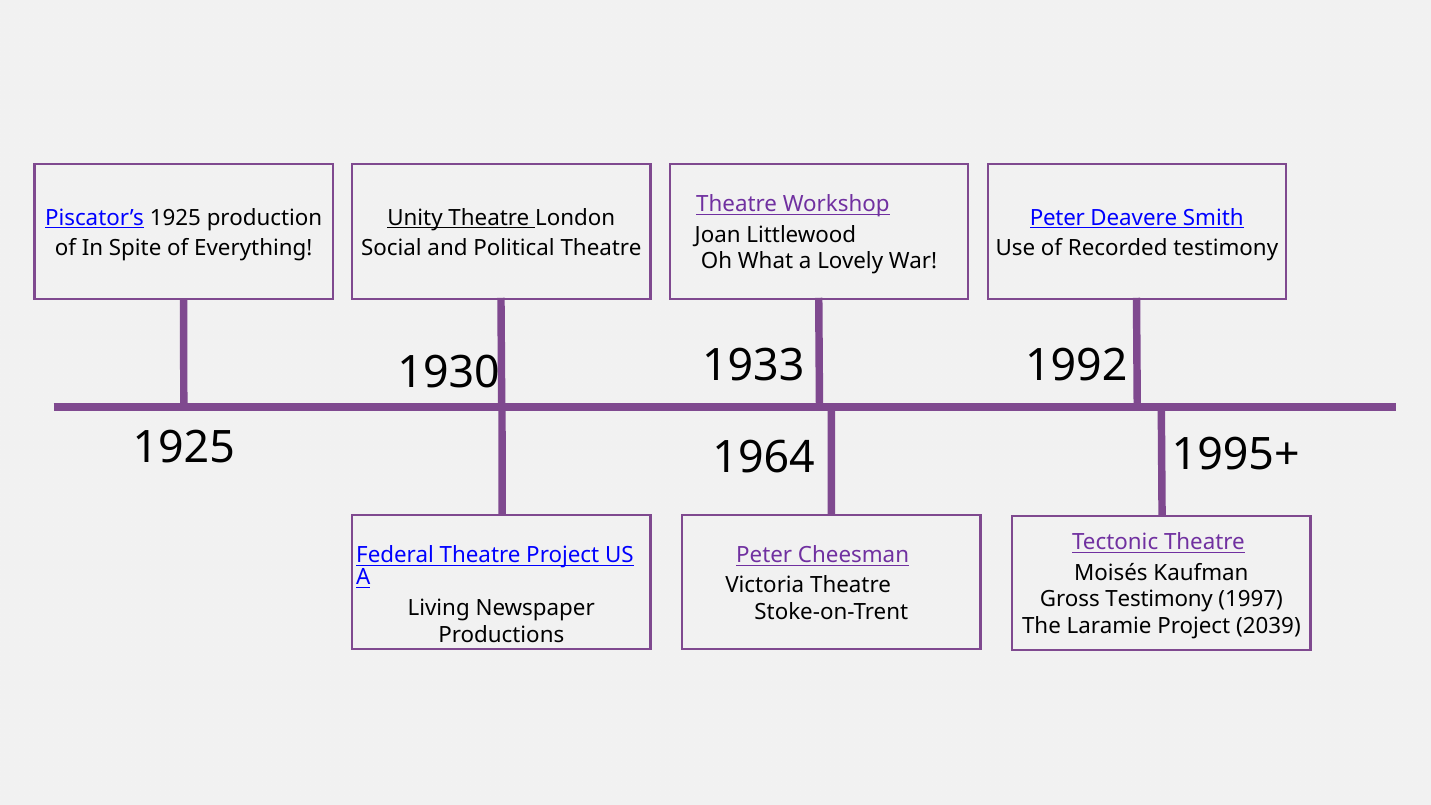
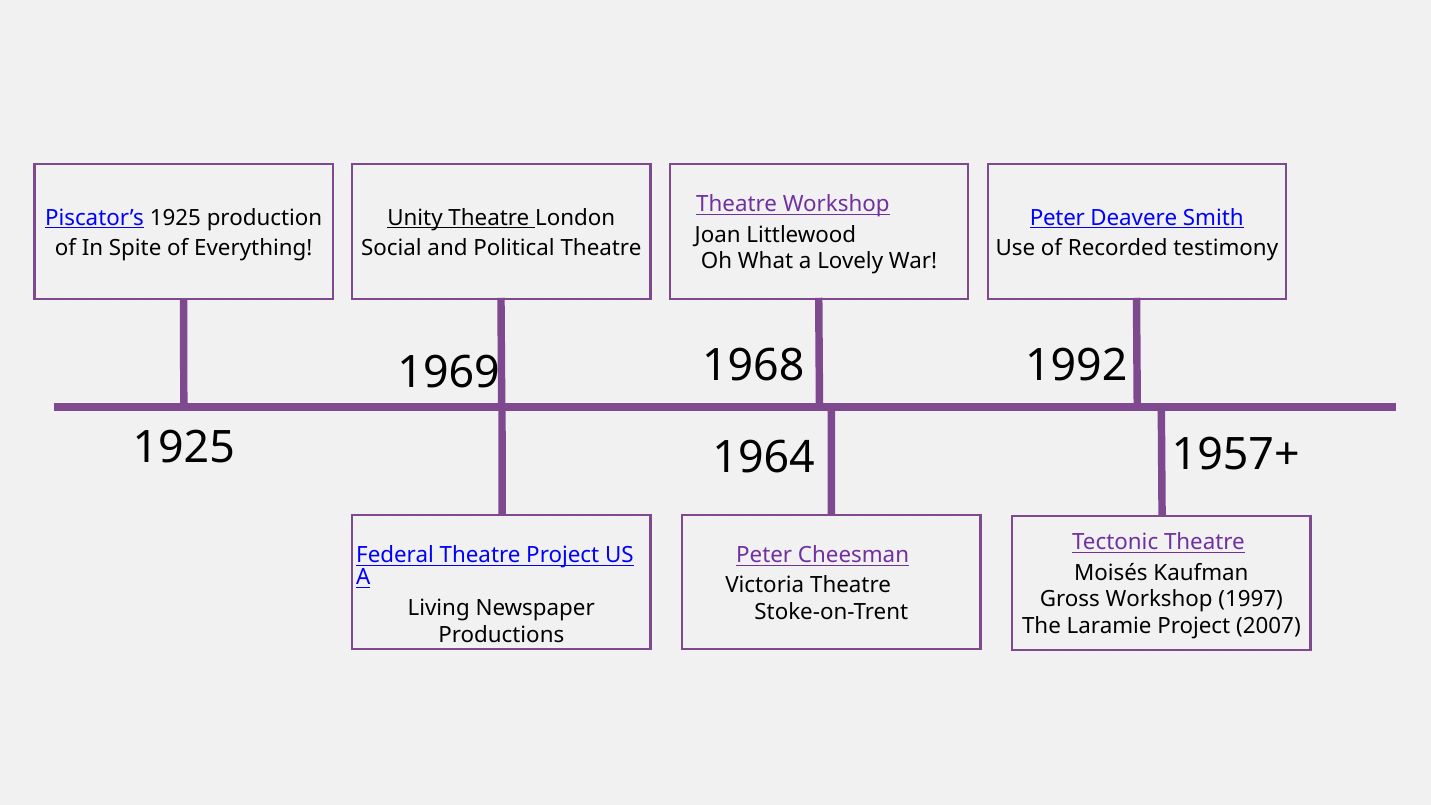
1933: 1933 -> 1968
1930: 1930 -> 1969
1995+: 1995+ -> 1957+
Gross Testimony: Testimony -> Workshop
2039: 2039 -> 2007
